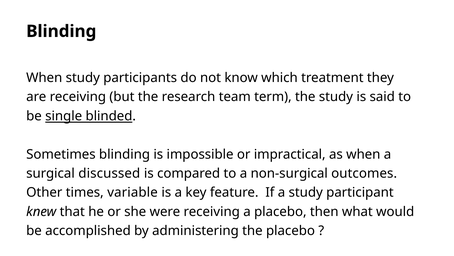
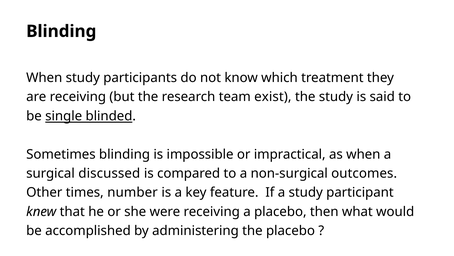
term: term -> exist
variable: variable -> number
